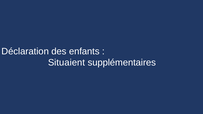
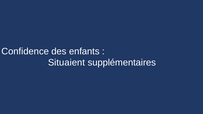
Déclaration: Déclaration -> Confidence
